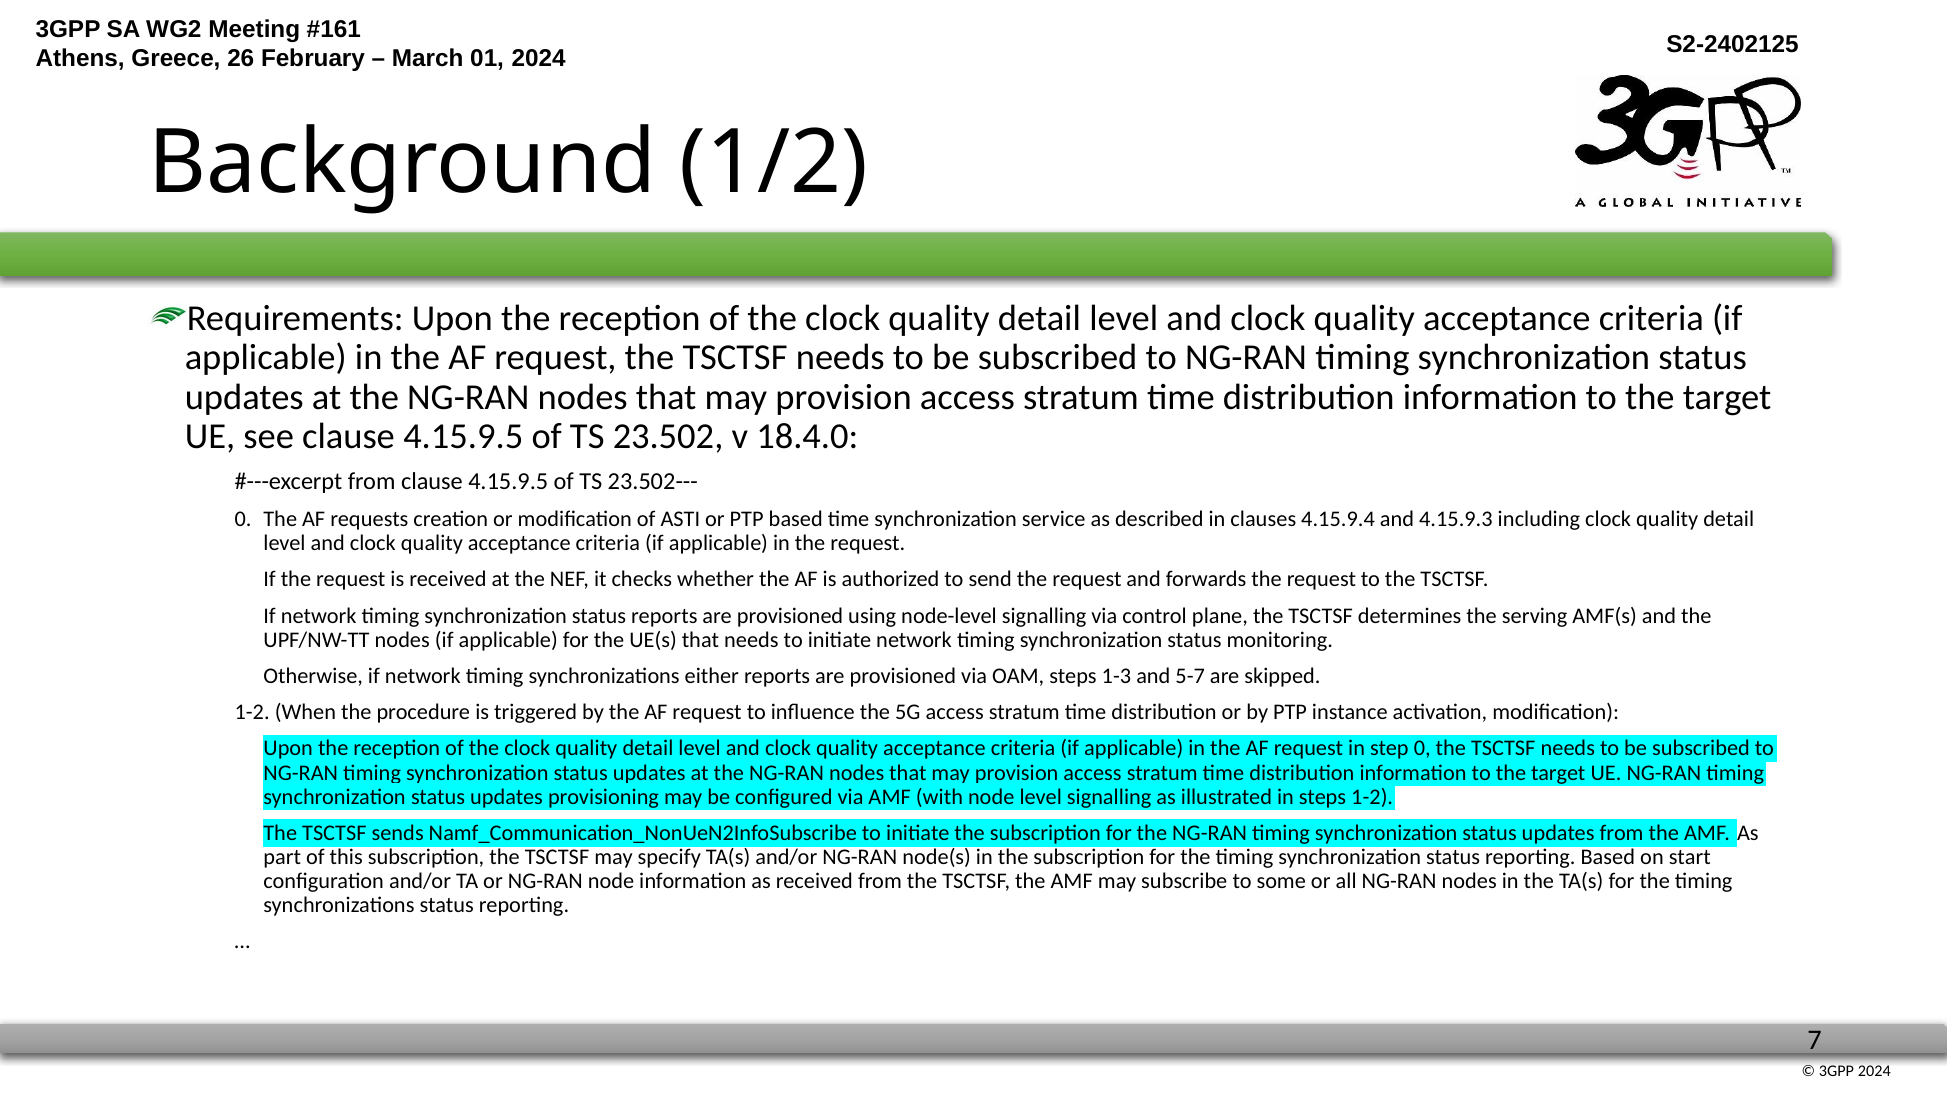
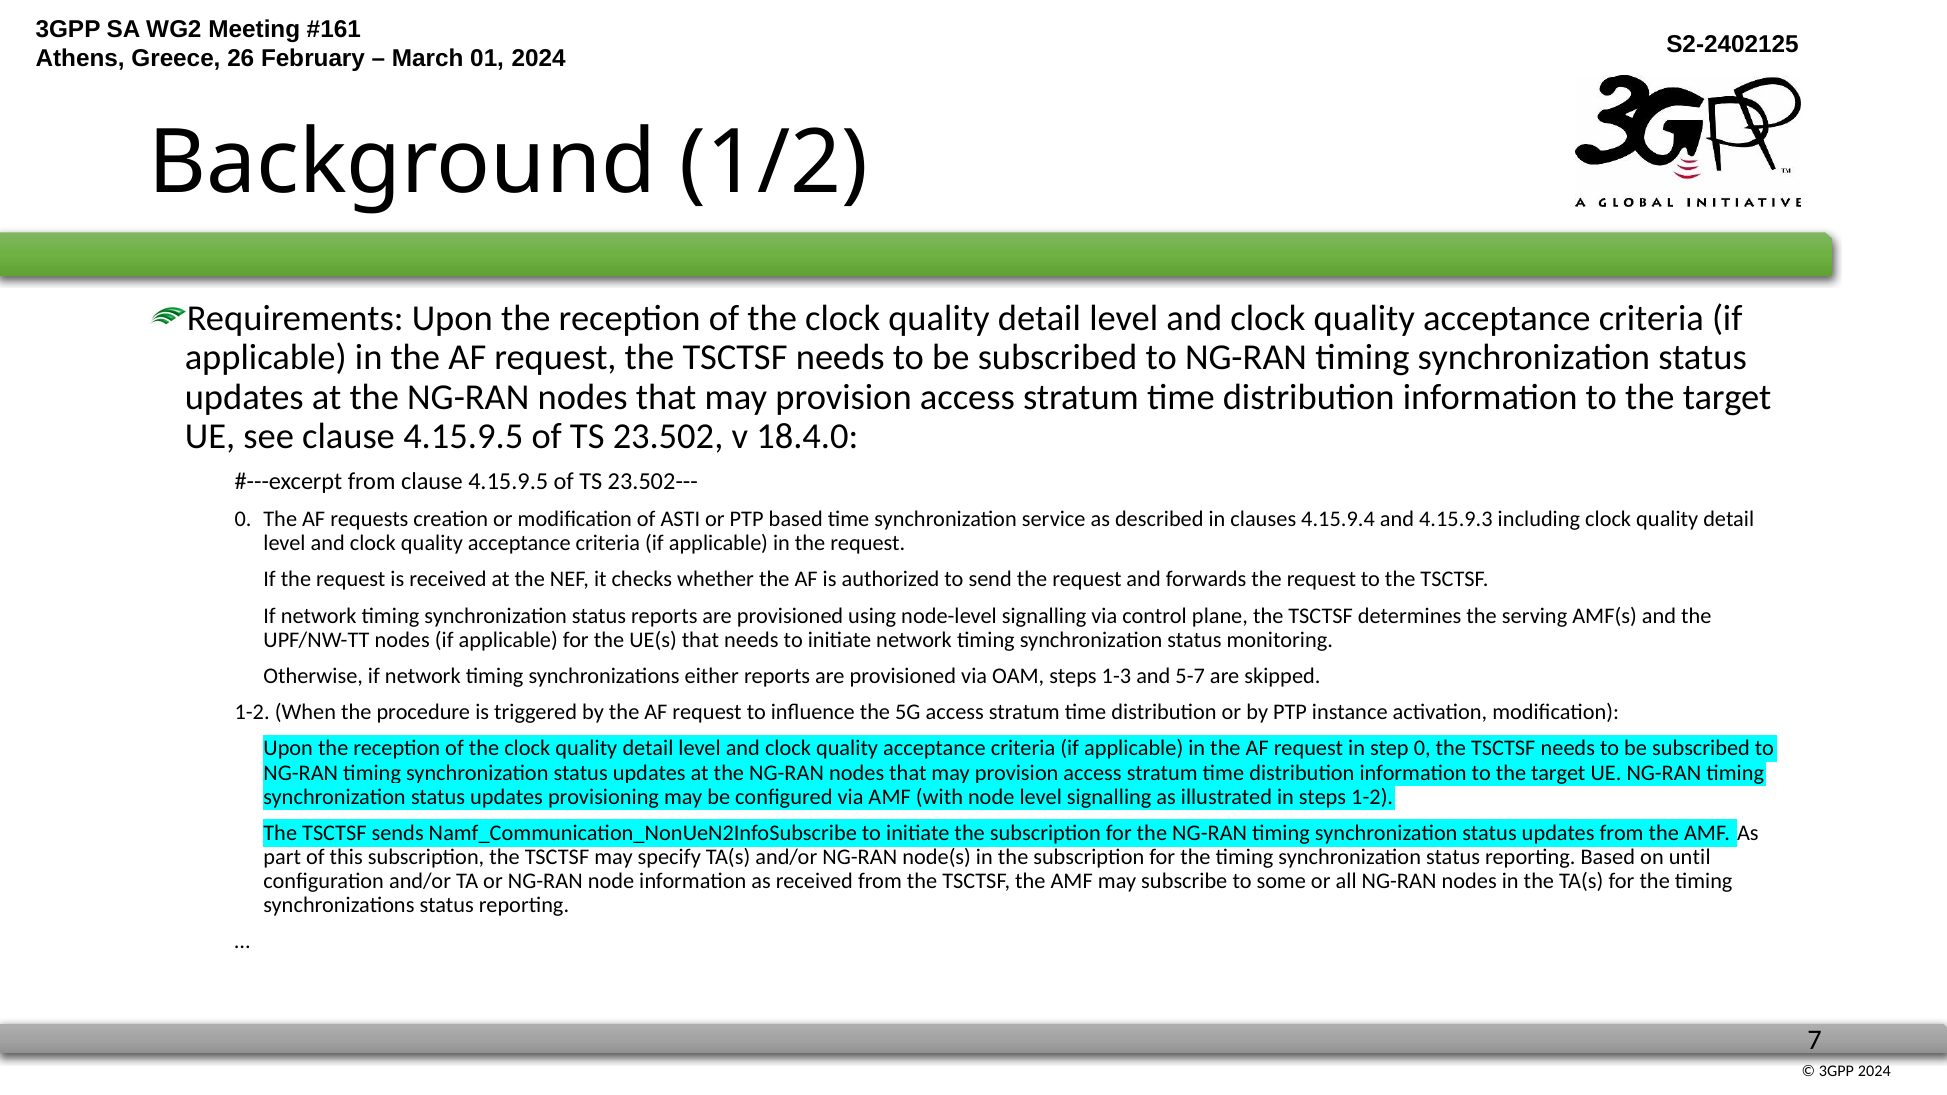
start: start -> until
